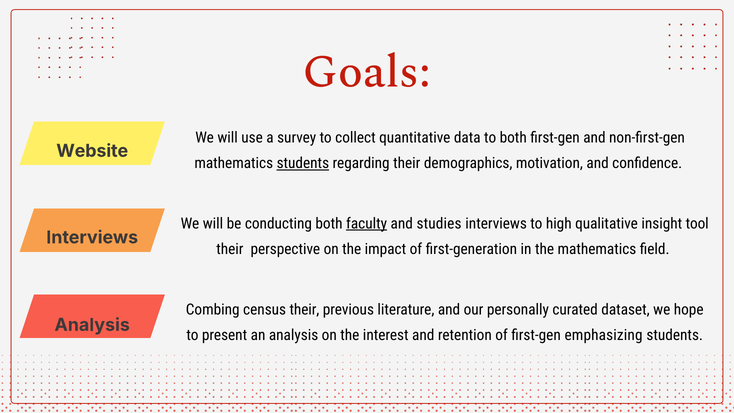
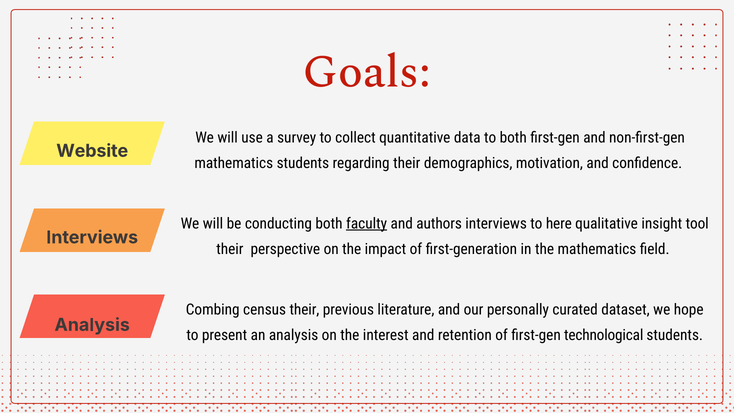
students at (303, 163) underline: present -> none
studies: studies -> authors
high: high -> here
emphasizing: emphasizing -> technological
